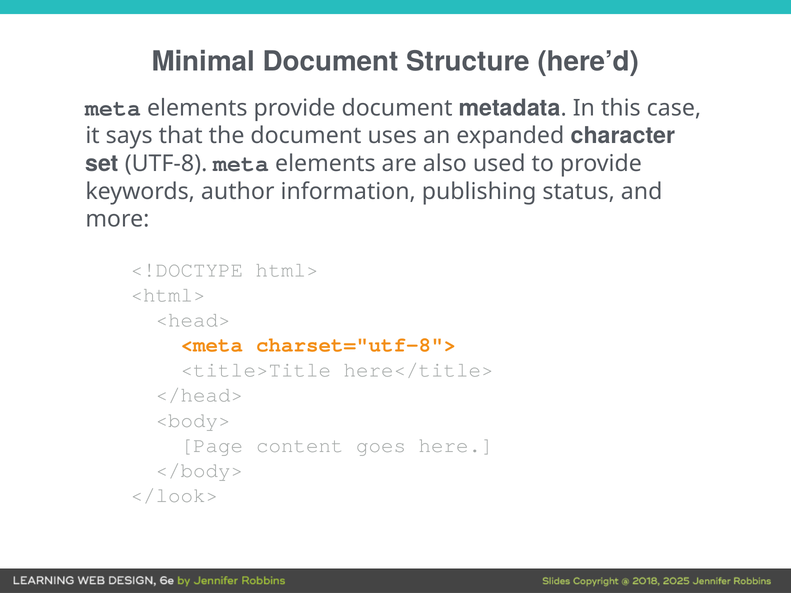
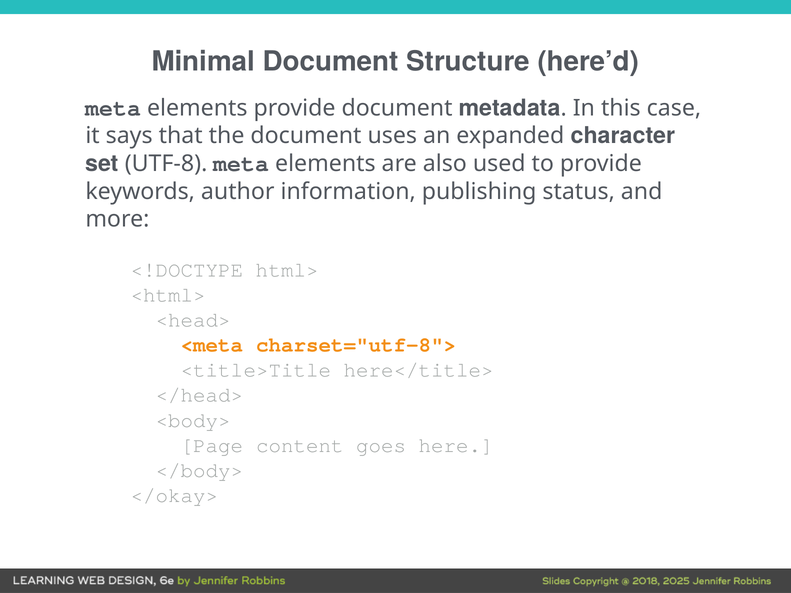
</look>: </look> -> </okay>
